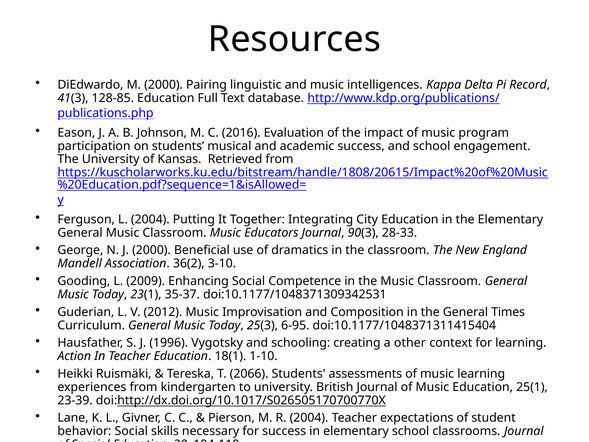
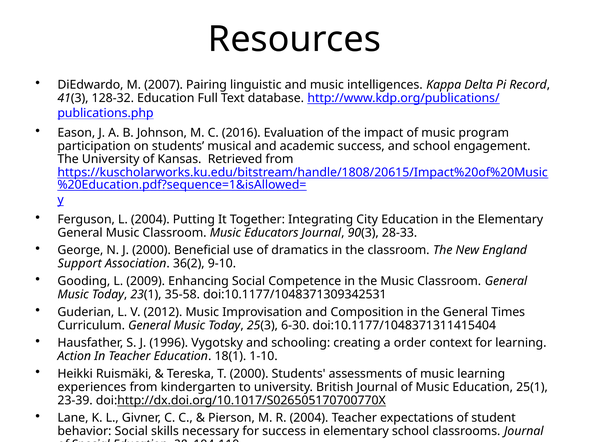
M 2000: 2000 -> 2007
128-85: 128-85 -> 128-32
Mandell: Mandell -> Support
3-10: 3-10 -> 9-10
35-37: 35-37 -> 35-58
6-95: 6-95 -> 6-30
other: other -> order
T 2066: 2066 -> 2000
